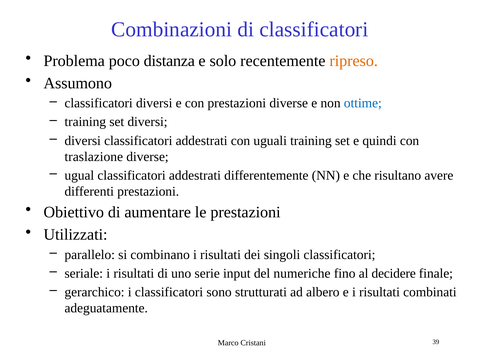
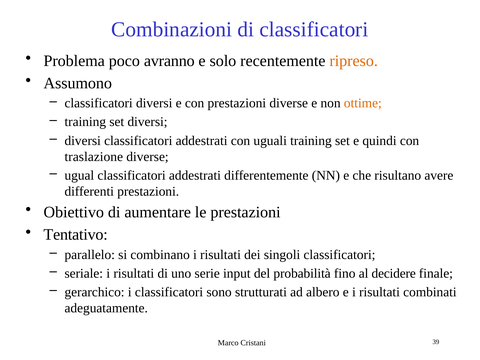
distanza: distanza -> avranno
ottime colour: blue -> orange
Utilizzati: Utilizzati -> Tentativo
numeriche: numeriche -> probabilità
